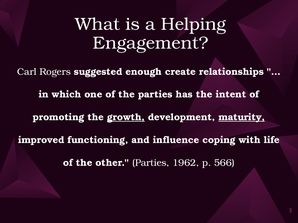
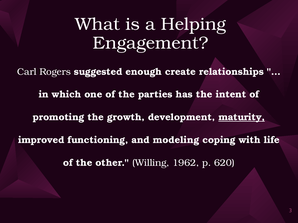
growth underline: present -> none
influence: influence -> modeling
other Parties: Parties -> Willing
566: 566 -> 620
